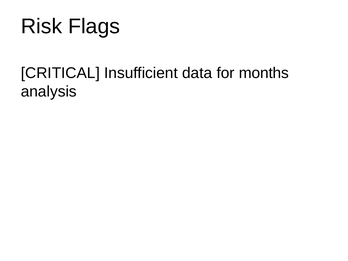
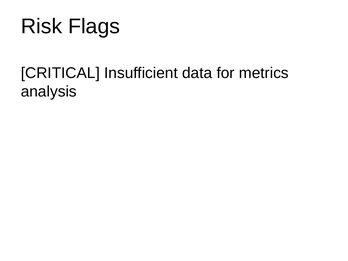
months: months -> metrics
